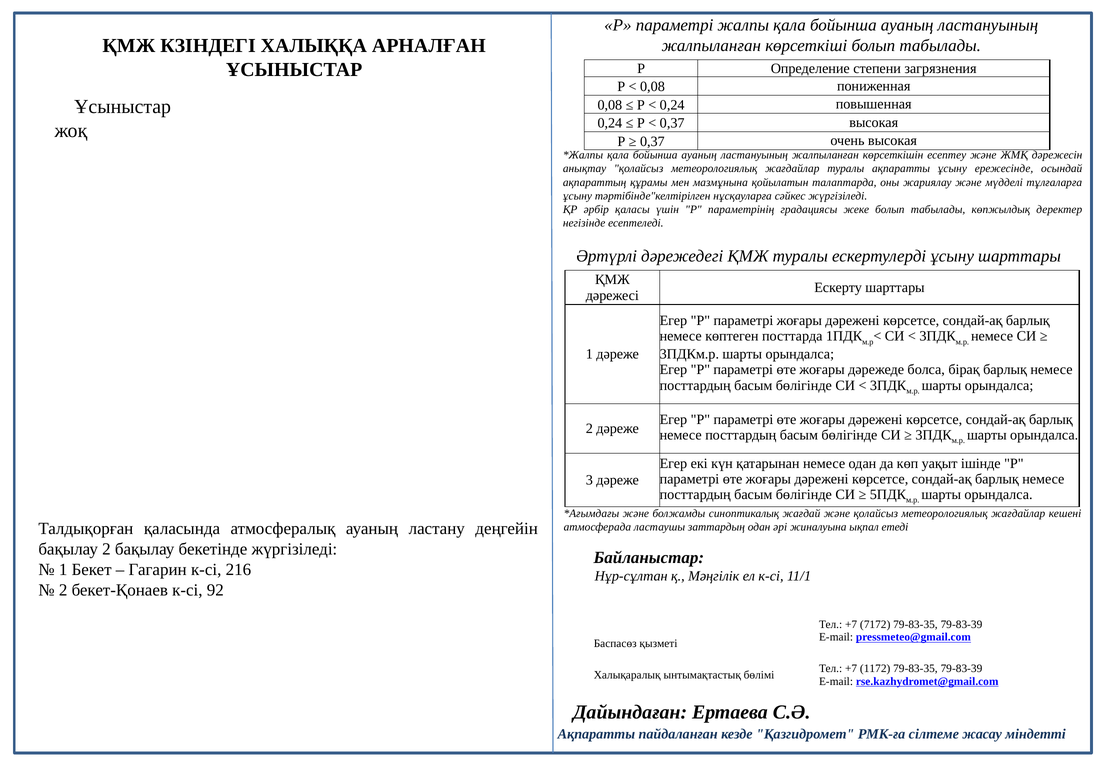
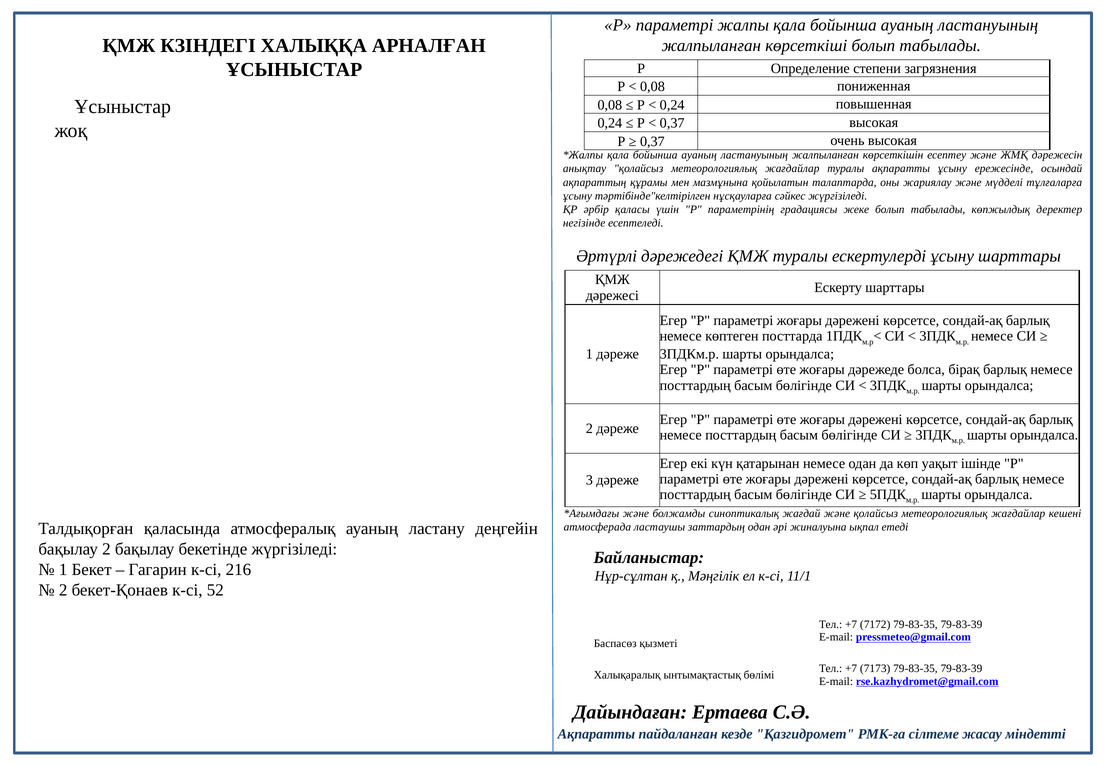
92: 92 -> 52
1172: 1172 -> 7173
